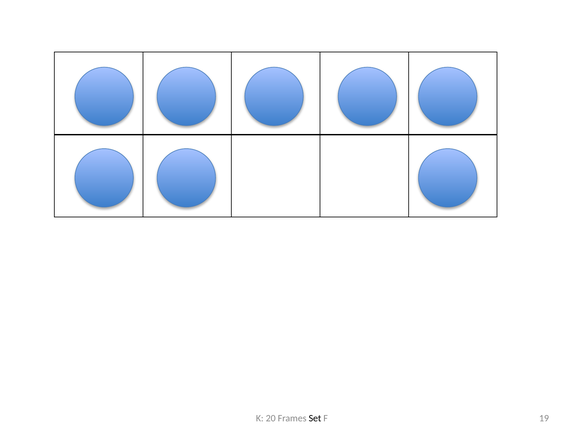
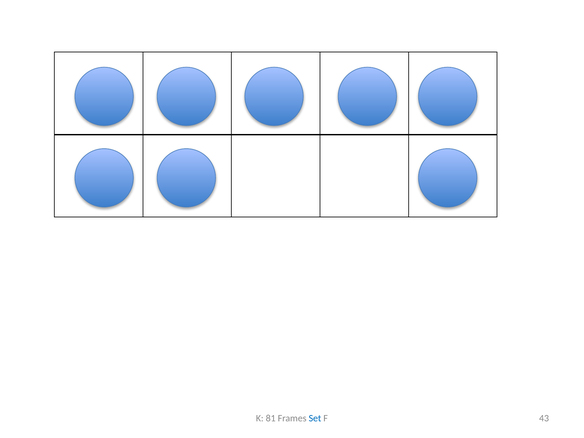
20: 20 -> 81
Set colour: black -> blue
19: 19 -> 43
